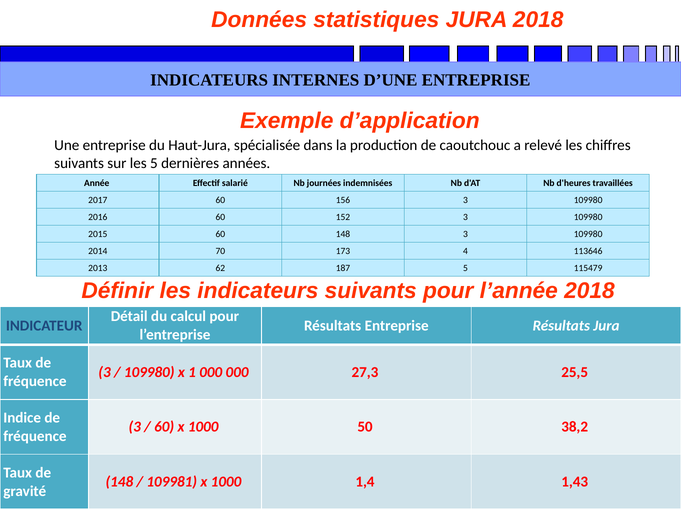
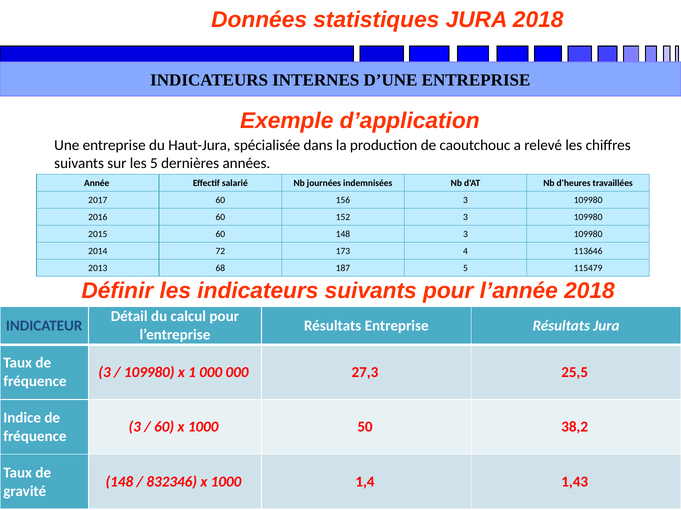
70: 70 -> 72
62: 62 -> 68
109981: 109981 -> 832346
